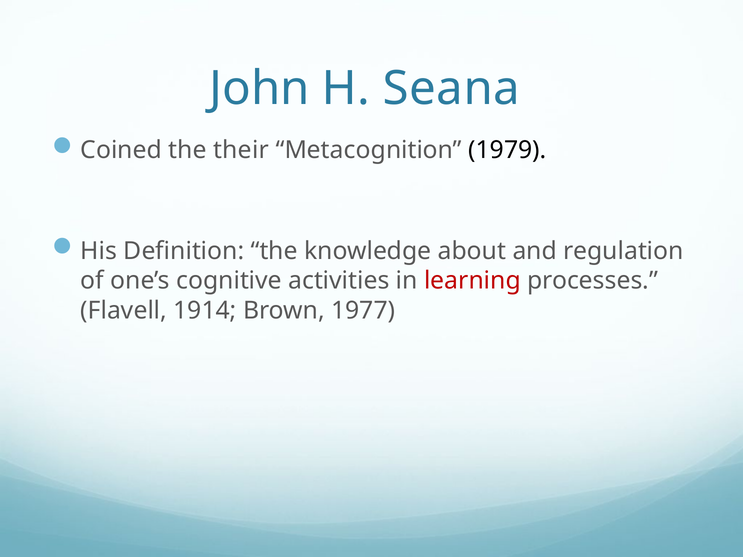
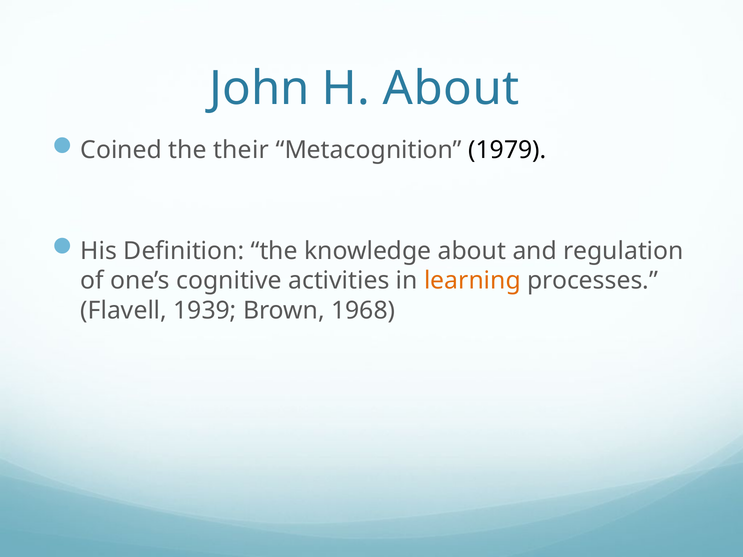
H Seana: Seana -> About
learning colour: red -> orange
1914: 1914 -> 1939
1977: 1977 -> 1968
